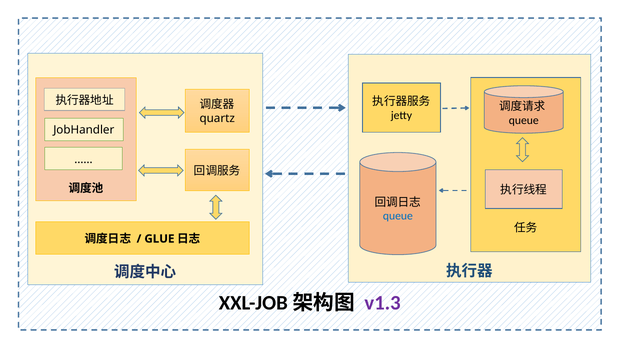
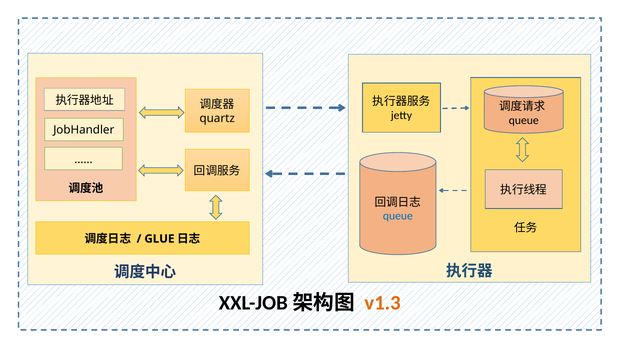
v1.3 colour: purple -> orange
